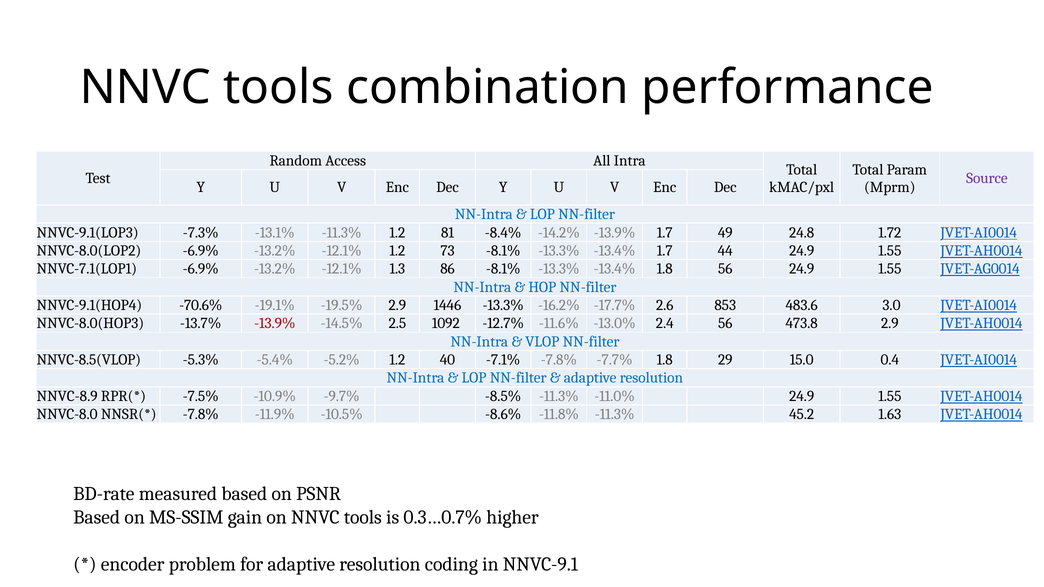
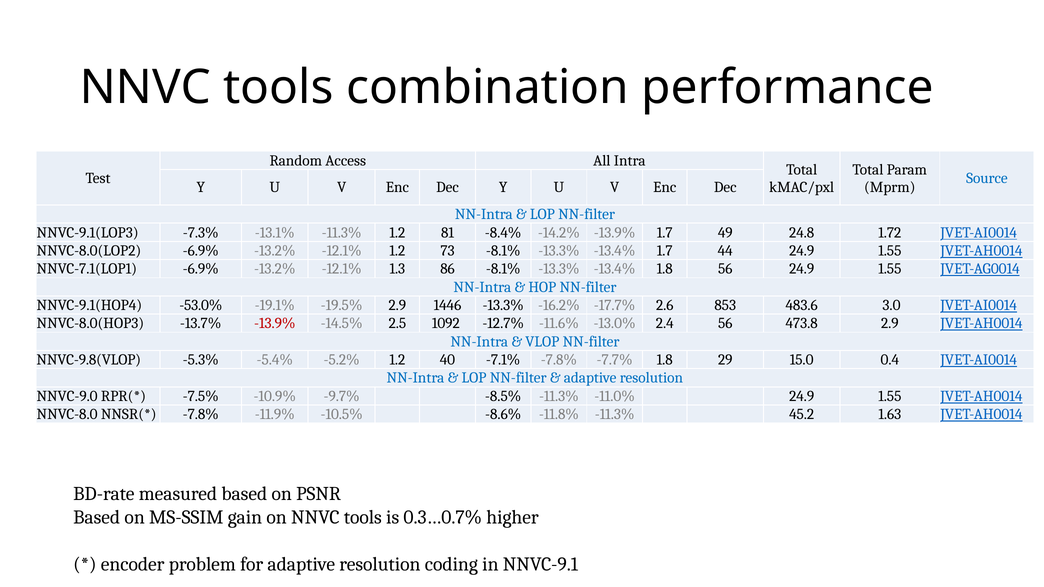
Source colour: purple -> blue
-70.6%: -70.6% -> -53.0%
NNVC-8.5(VLOP: NNVC-8.5(VLOP -> NNVC-9.8(VLOP
NNVC-8.9: NNVC-8.9 -> NNVC-9.0
